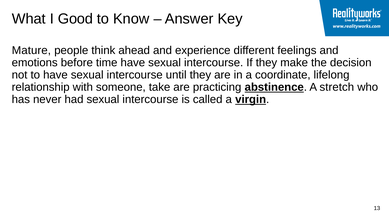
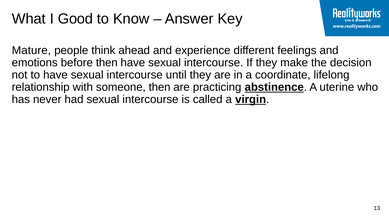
before time: time -> then
someone take: take -> then
stretch: stretch -> uterine
